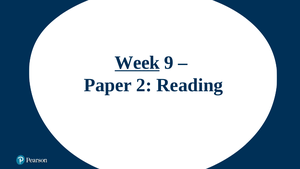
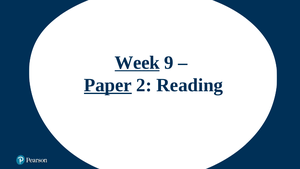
Paper underline: none -> present
